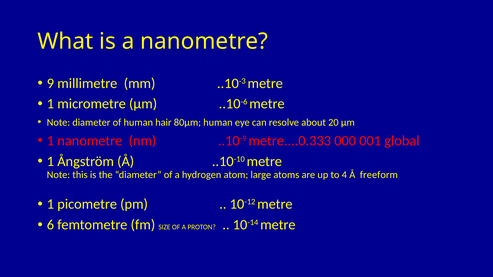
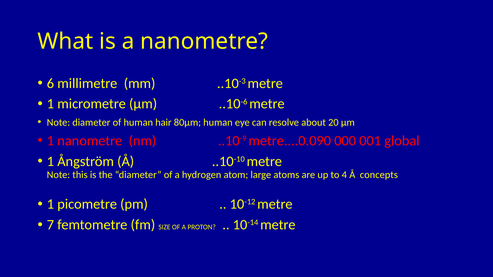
9: 9 -> 6
metre....0.333: metre....0.333 -> metre....0.090
freeform: freeform -> concepts
6: 6 -> 7
